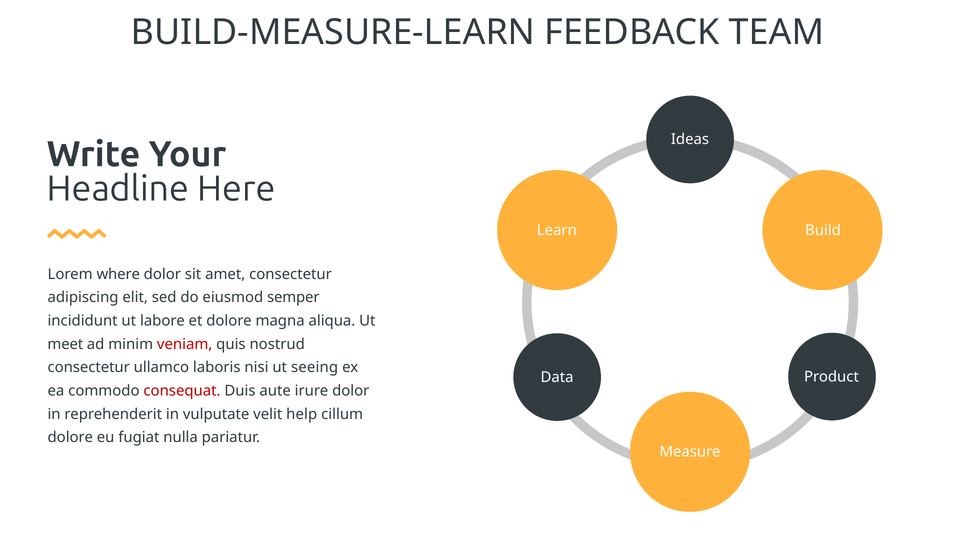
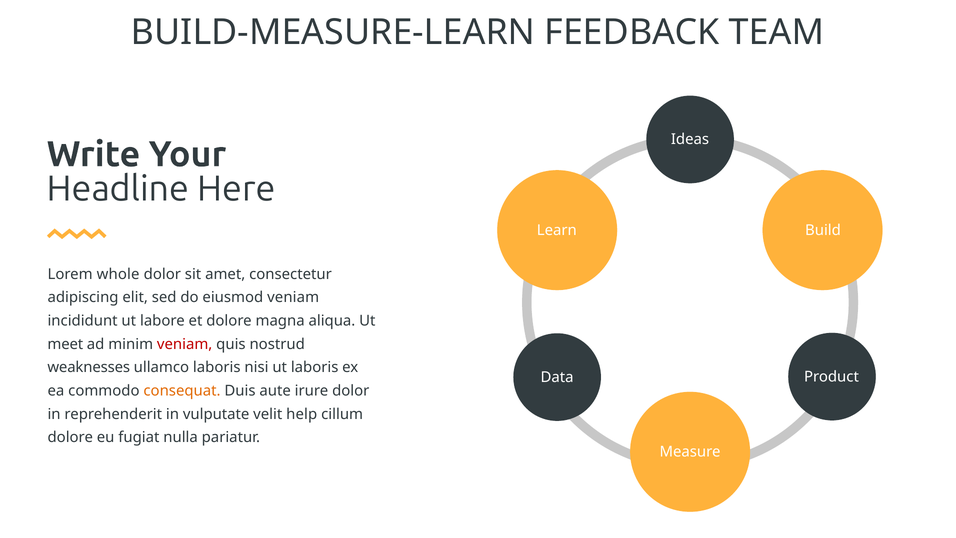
where: where -> whole
eiusmod semper: semper -> veniam
consectetur at (89, 367): consectetur -> weaknesses
ut seeing: seeing -> laboris
consequat colour: red -> orange
